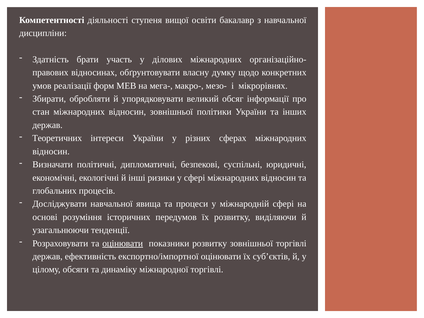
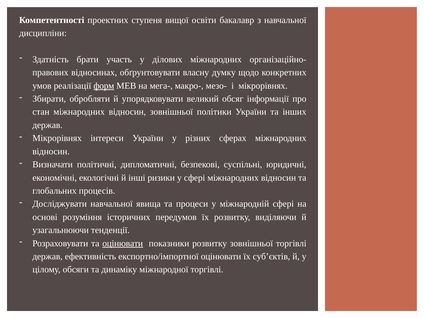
діяльності: діяльності -> проектних
форм underline: none -> present
Теоретичних at (57, 138): Теоретичних -> Мікрорівнях
